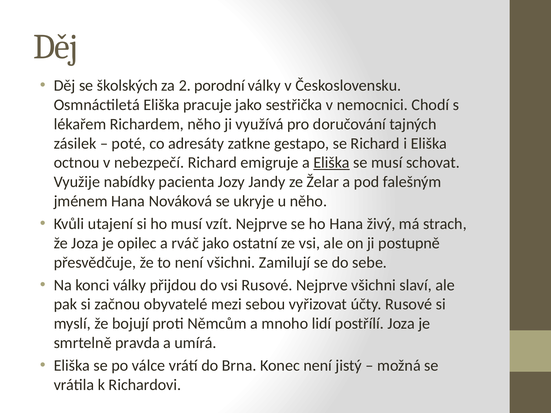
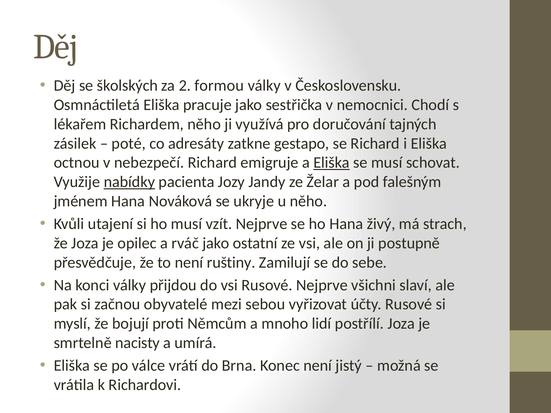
porodní: porodní -> formou
nabídky underline: none -> present
není všichni: všichni -> ruštiny
pravda: pravda -> nacisty
